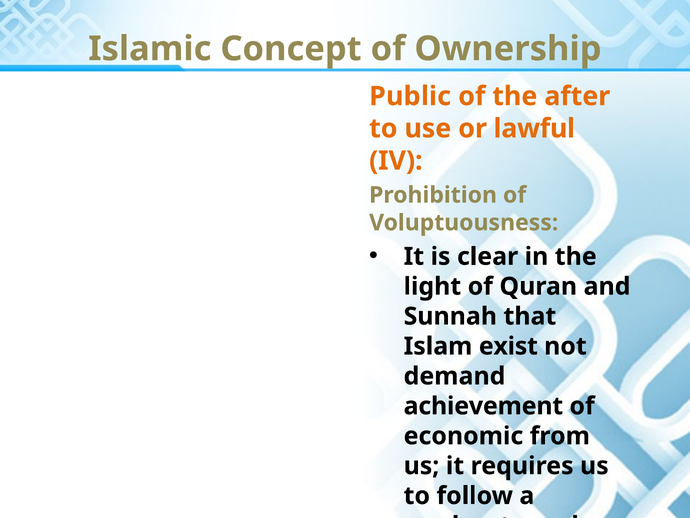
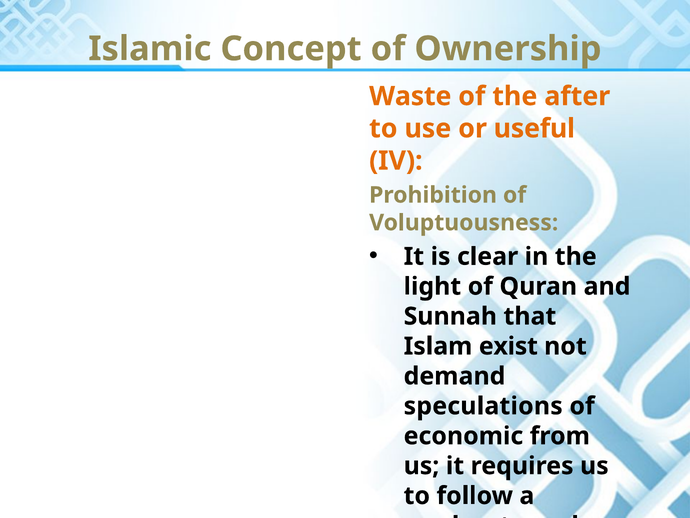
Public: Public -> Waste
lawful: lawful -> useful
achievement: achievement -> speculations
